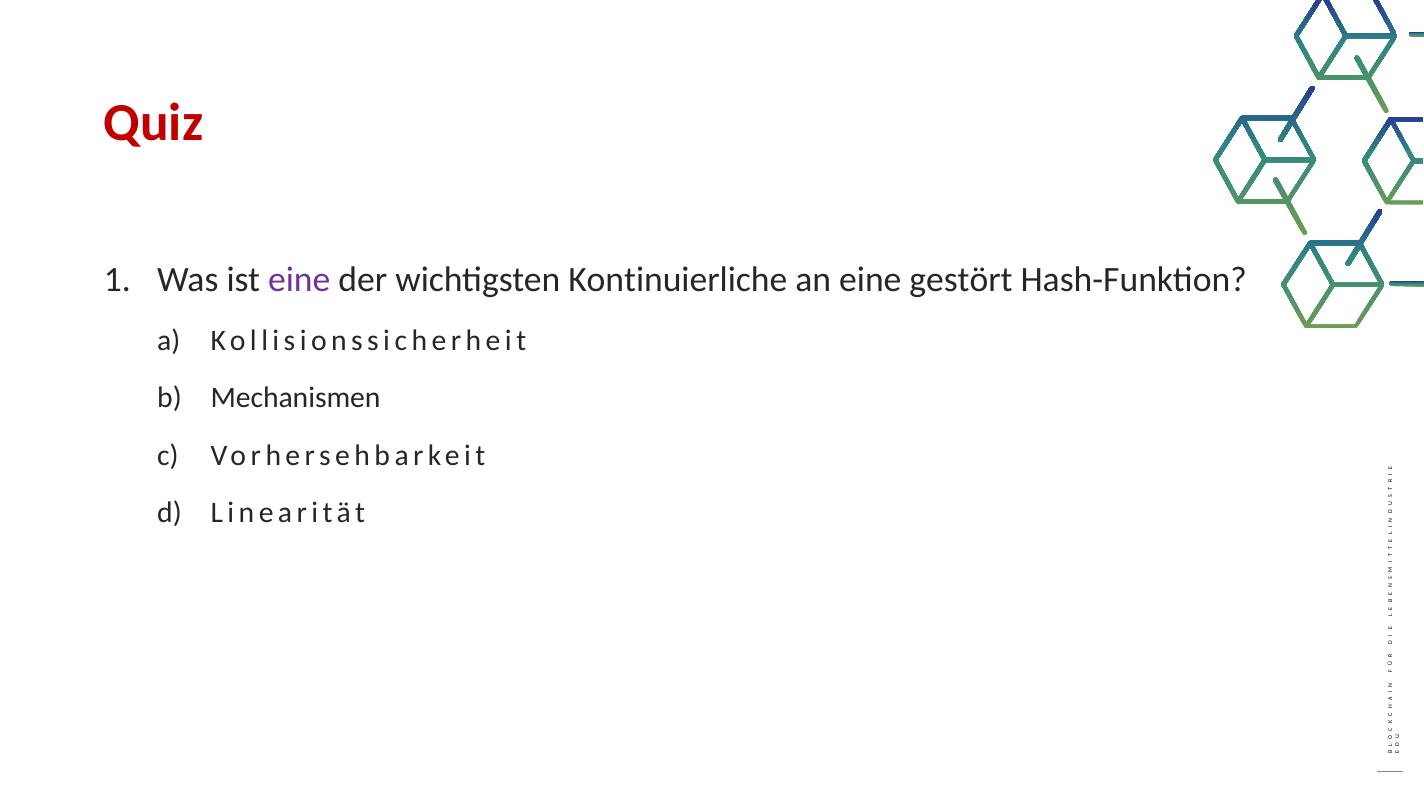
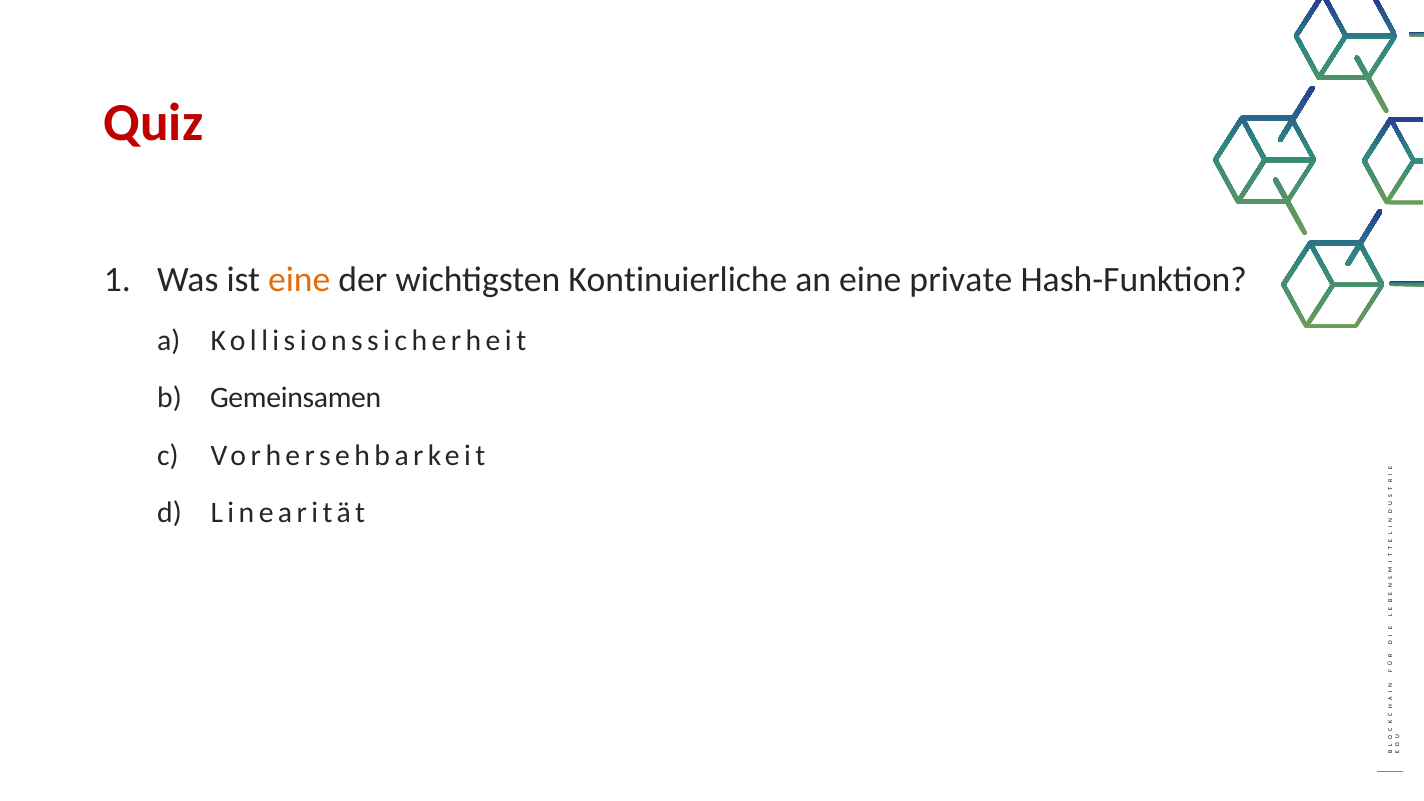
eine at (299, 280) colour: purple -> orange
gestört: gestört -> private
Mechanismen: Mechanismen -> Gemeinsamen
